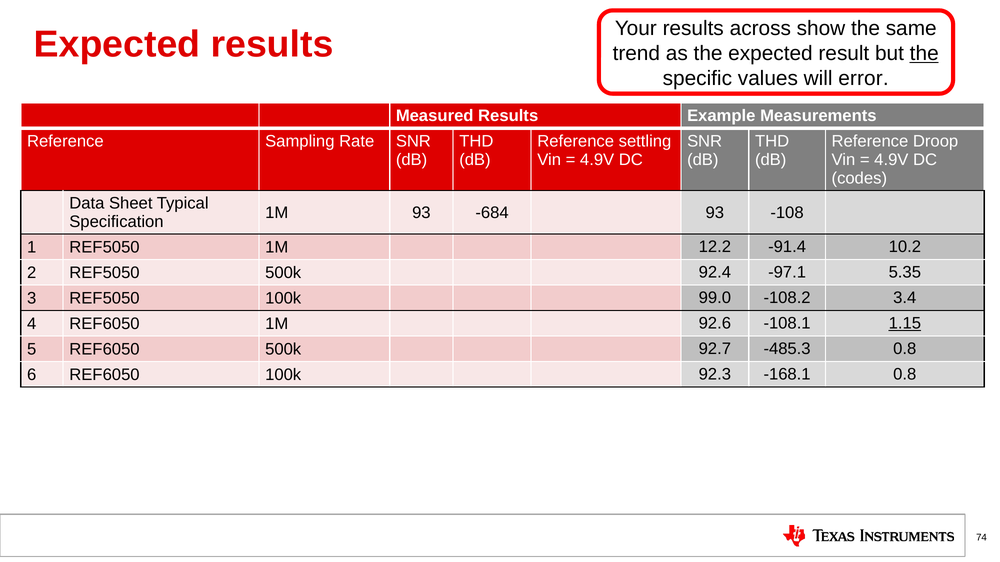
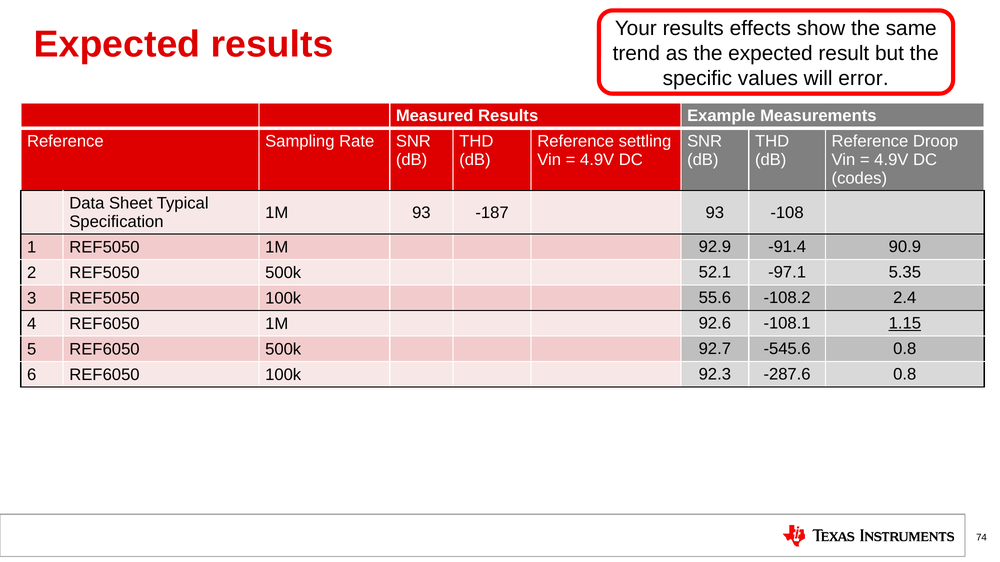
across: across -> effects
the at (924, 54) underline: present -> none
-684: -684 -> -187
12.2: 12.2 -> 92.9
10.2: 10.2 -> 90.9
92.4: 92.4 -> 52.1
99.0: 99.0 -> 55.6
3.4: 3.4 -> 2.4
-485.3: -485.3 -> -545.6
-168.1: -168.1 -> -287.6
